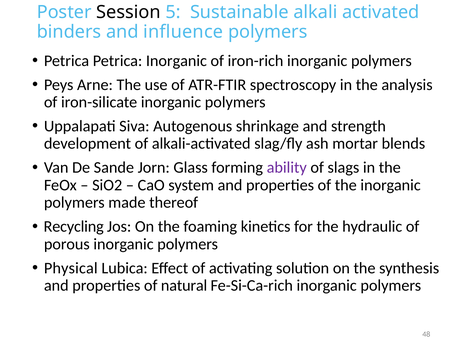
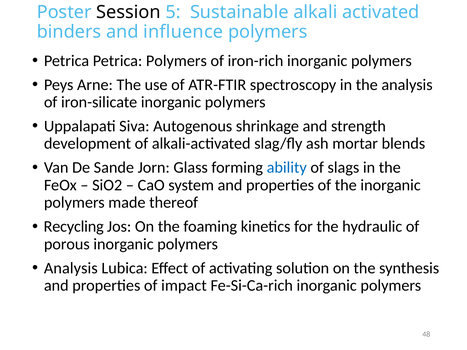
Petrica Inorganic: Inorganic -> Polymers
ability colour: purple -> blue
Physical at (71, 268): Physical -> Analysis
natural: natural -> impact
